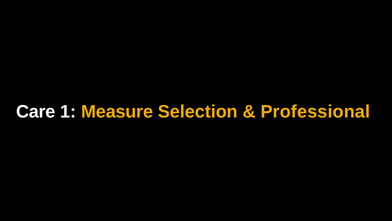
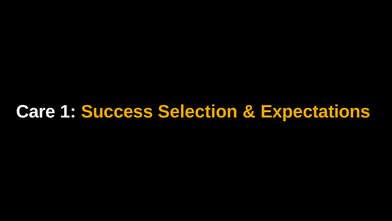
Measure: Measure -> Success
Professional: Professional -> Expectations
